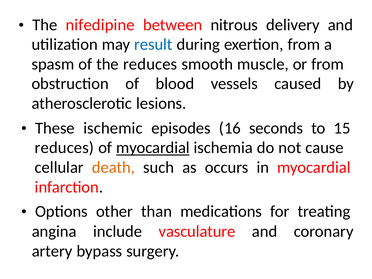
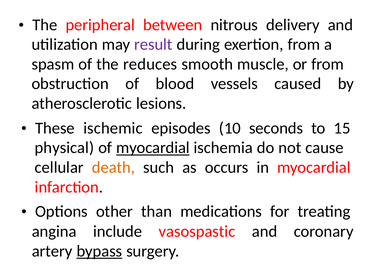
nifedipine: nifedipine -> peripheral
result colour: blue -> purple
16: 16 -> 10
reduces at (64, 148): reduces -> physical
vasculature: vasculature -> vasospastic
bypass underline: none -> present
